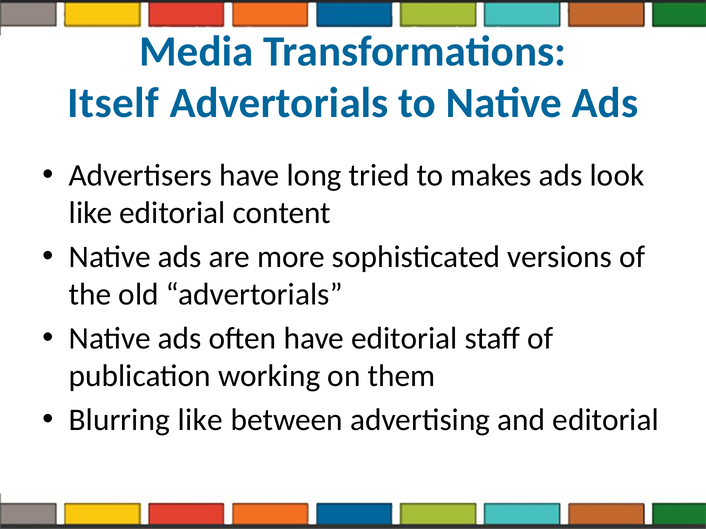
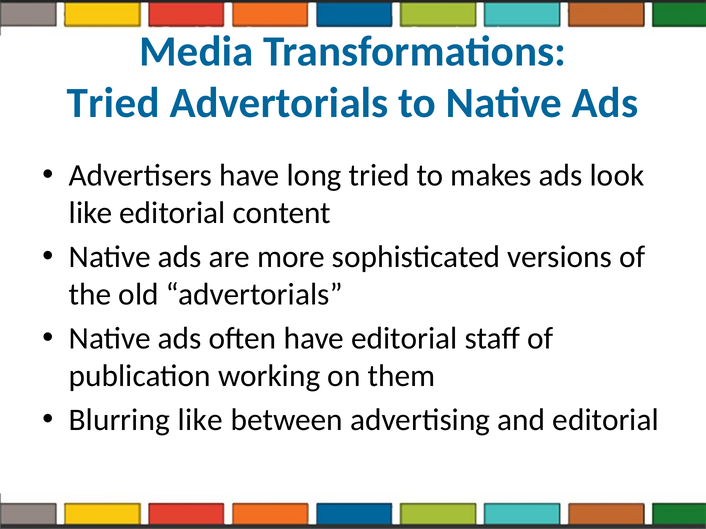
Itself at (113, 103): Itself -> Tried
